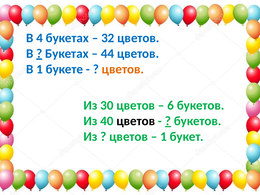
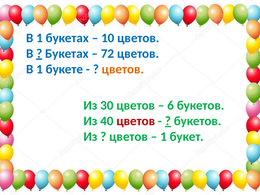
4 at (40, 38): 4 -> 1
32: 32 -> 10
44: 44 -> 72
цветов at (136, 121) colour: black -> red
